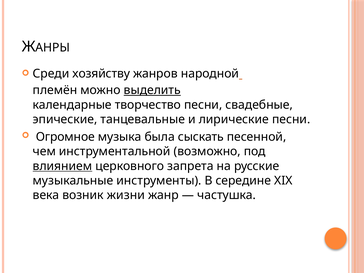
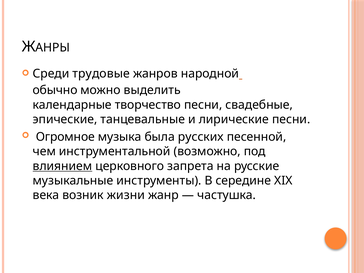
хозяйству: хозяйству -> трудовые
племён: племён -> обычно
выделить underline: present -> none
сыскать: сыскать -> русских
